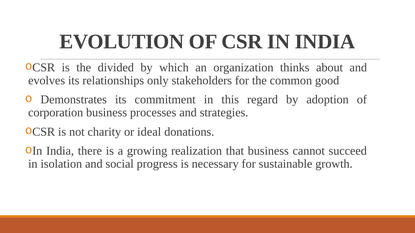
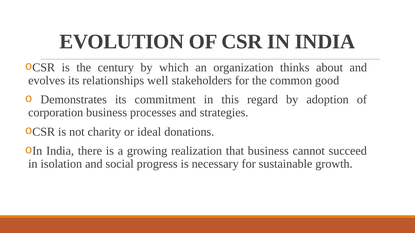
divided: divided -> century
only: only -> well
